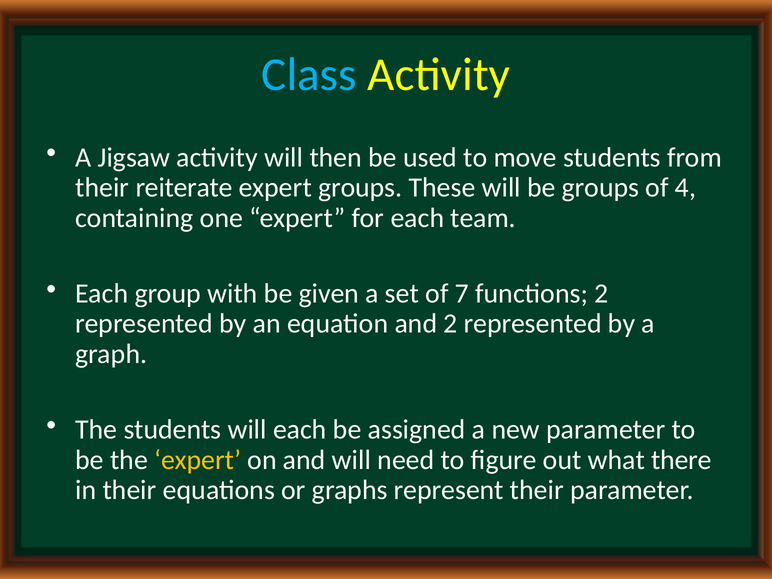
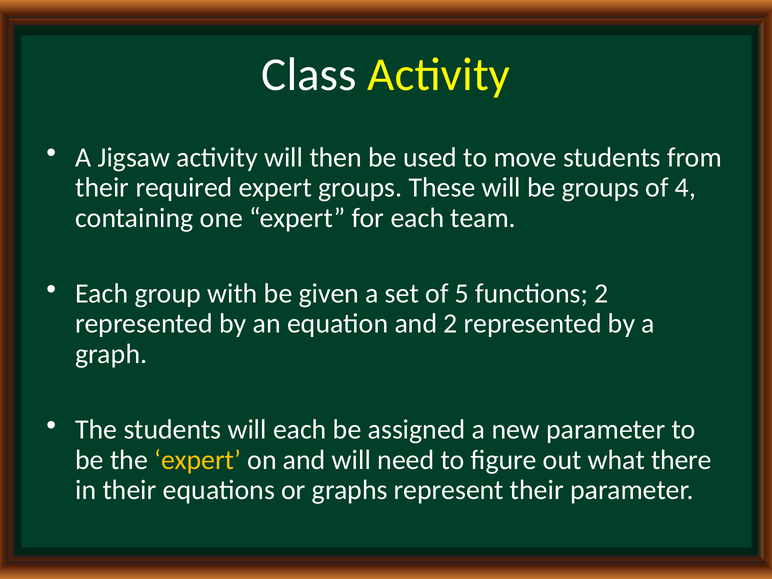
Class colour: light blue -> white
reiterate: reiterate -> required
7: 7 -> 5
